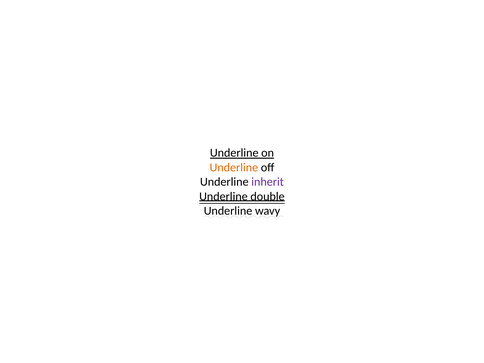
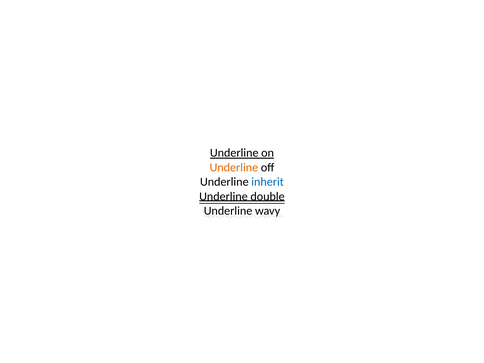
inherit colour: purple -> blue
